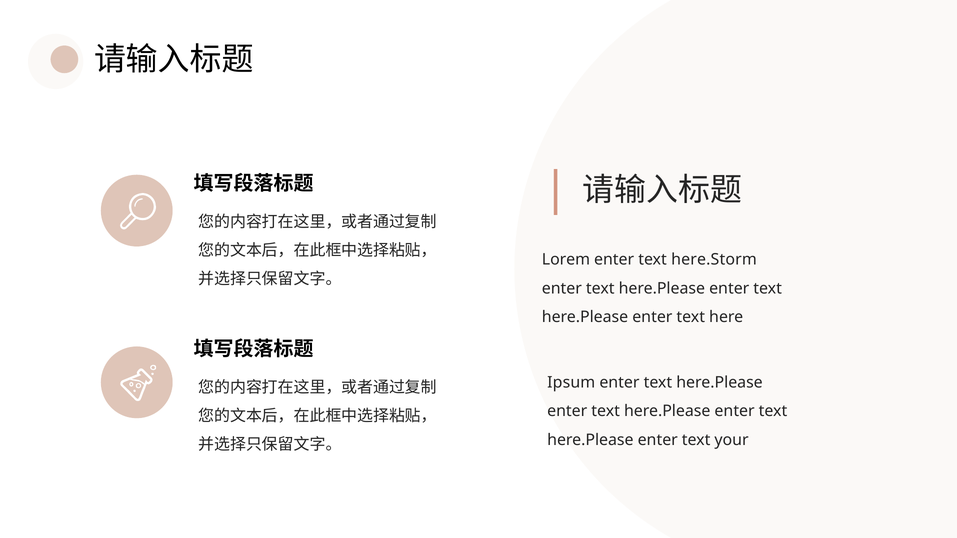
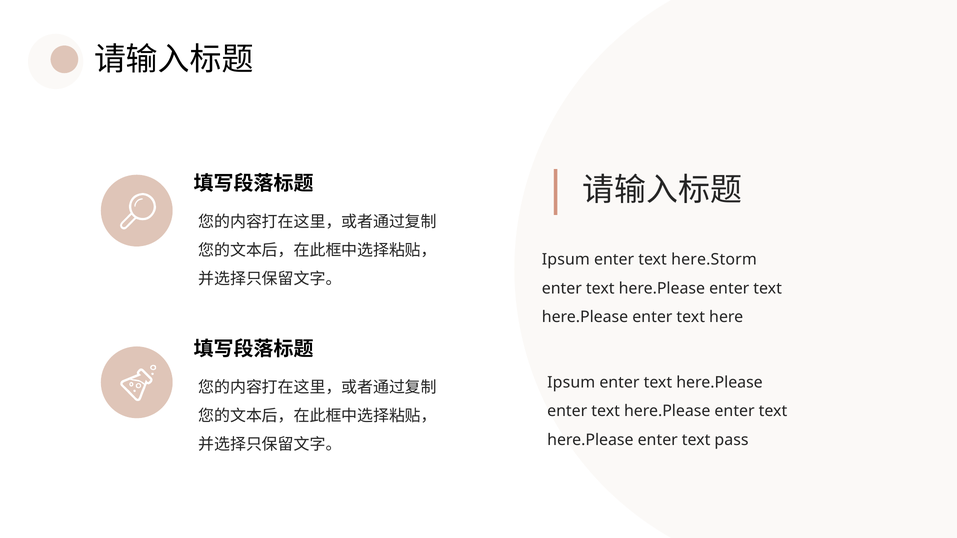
Lorem at (566, 260): Lorem -> Ipsum
your: your -> pass
